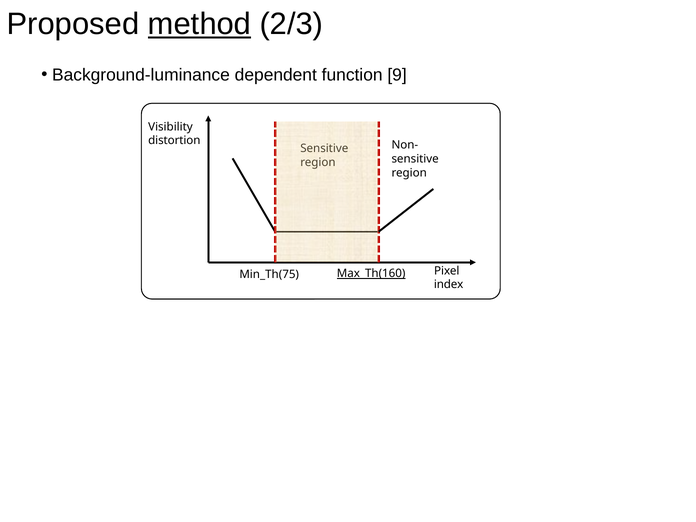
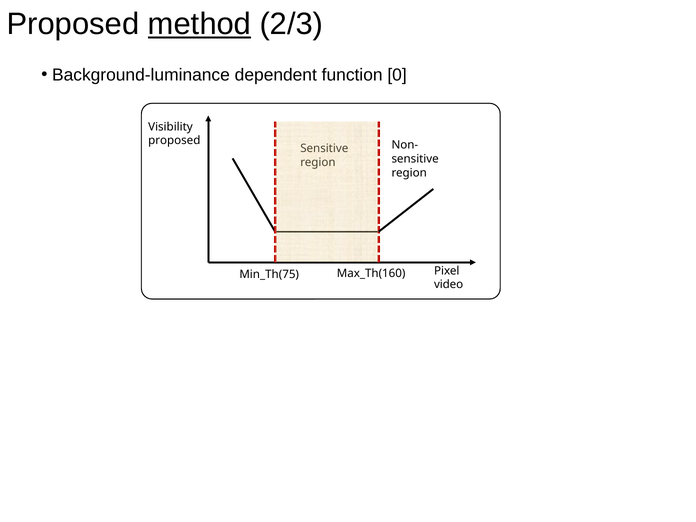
9: 9 -> 0
distortion at (174, 141): distortion -> proposed
Max_Th(160 underline: present -> none
index: index -> video
